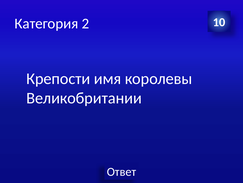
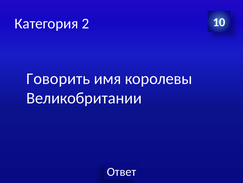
Крепости: Крепости -> Говорить
